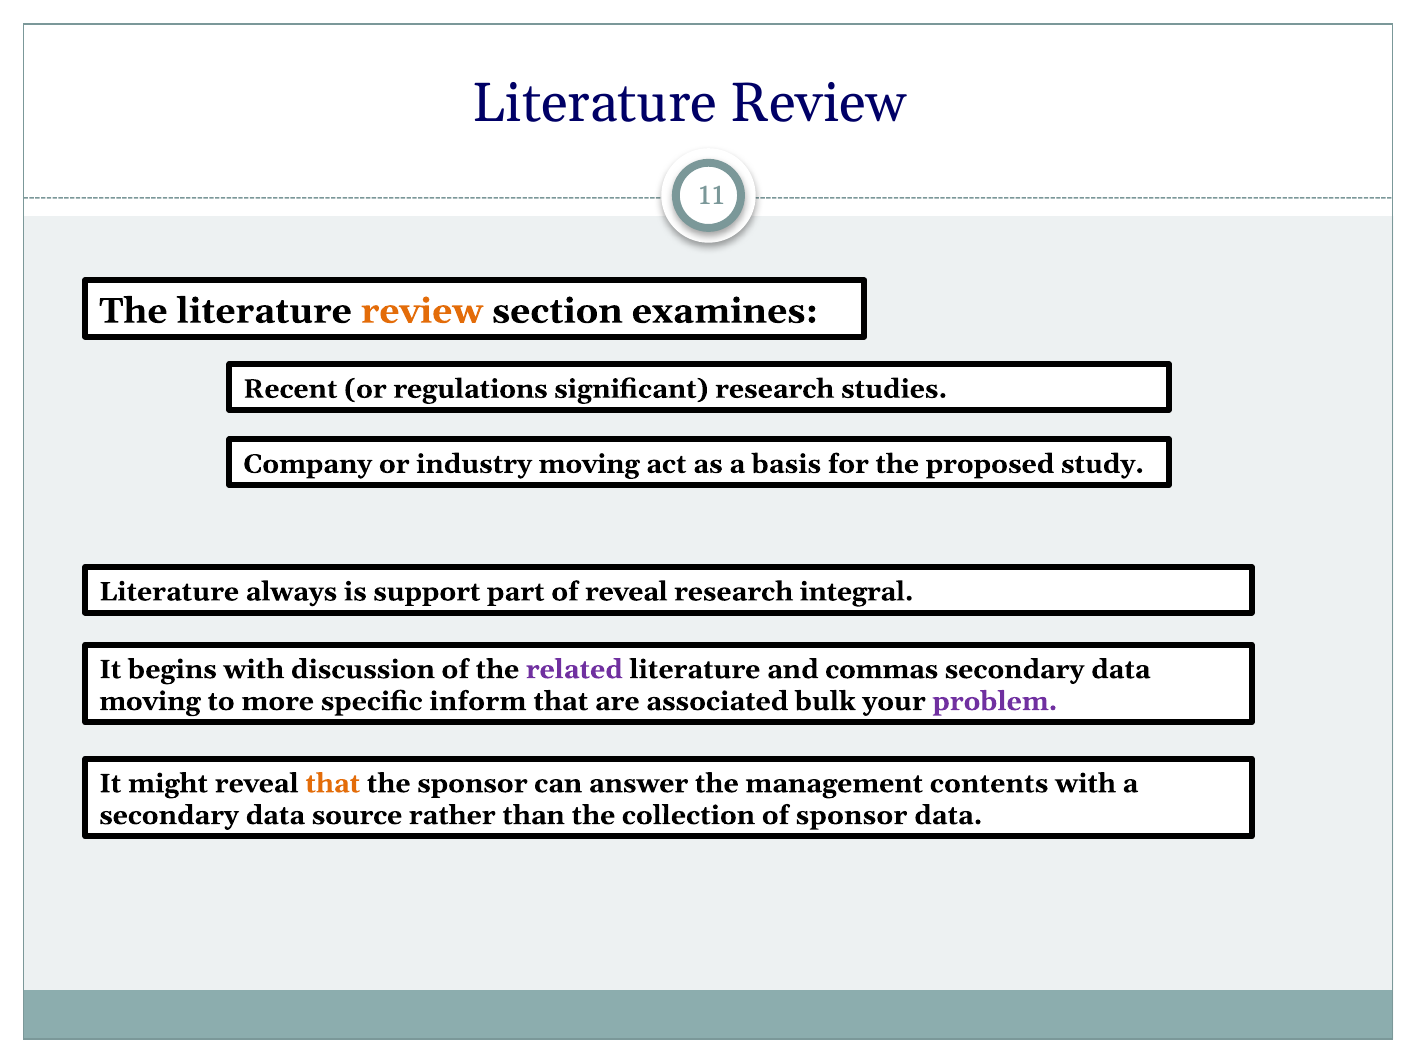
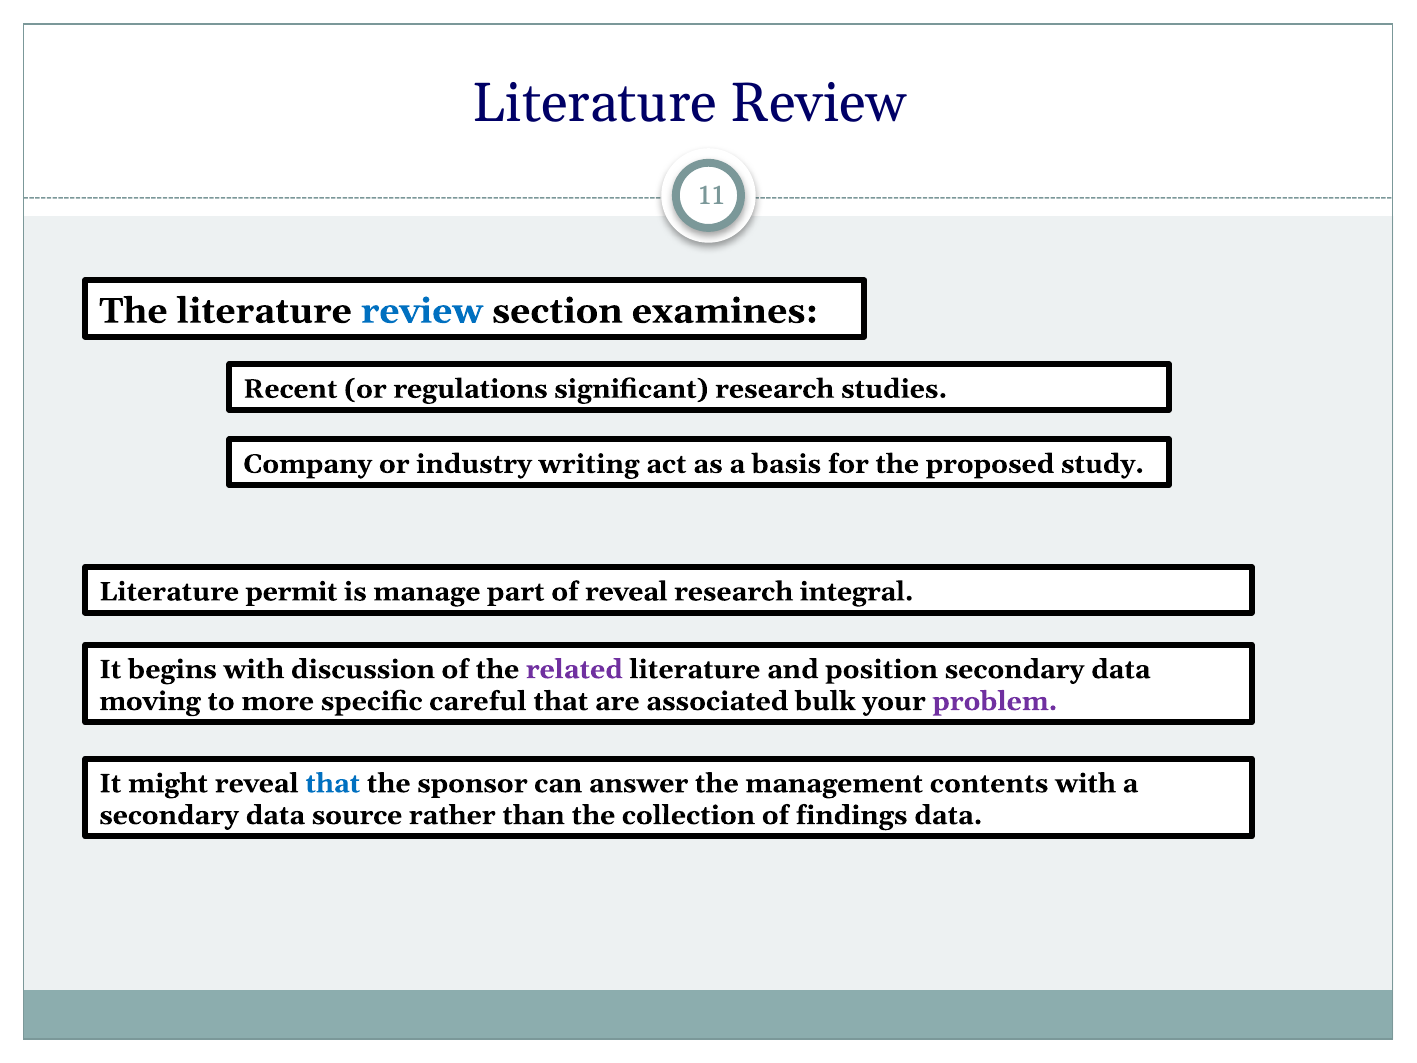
review at (422, 311) colour: orange -> blue
industry moving: moving -> writing
always: always -> permit
support: support -> manage
commas: commas -> position
inform: inform -> careful
that at (333, 783) colour: orange -> blue
of sponsor: sponsor -> findings
